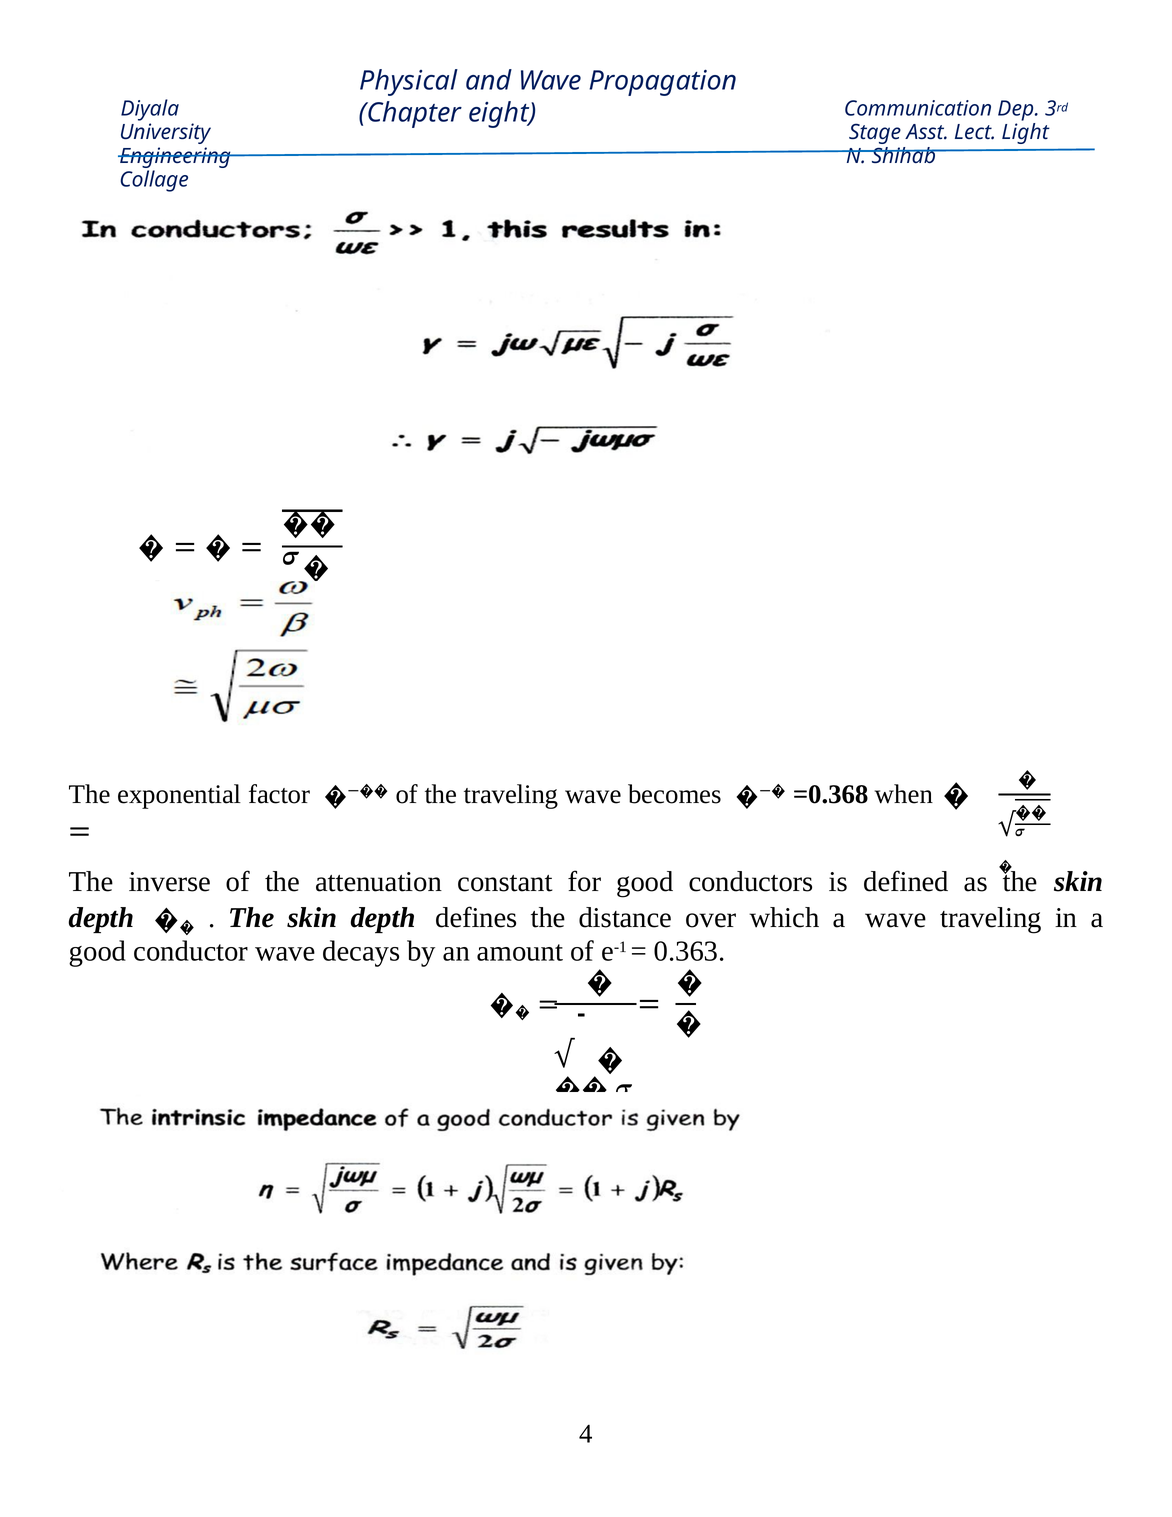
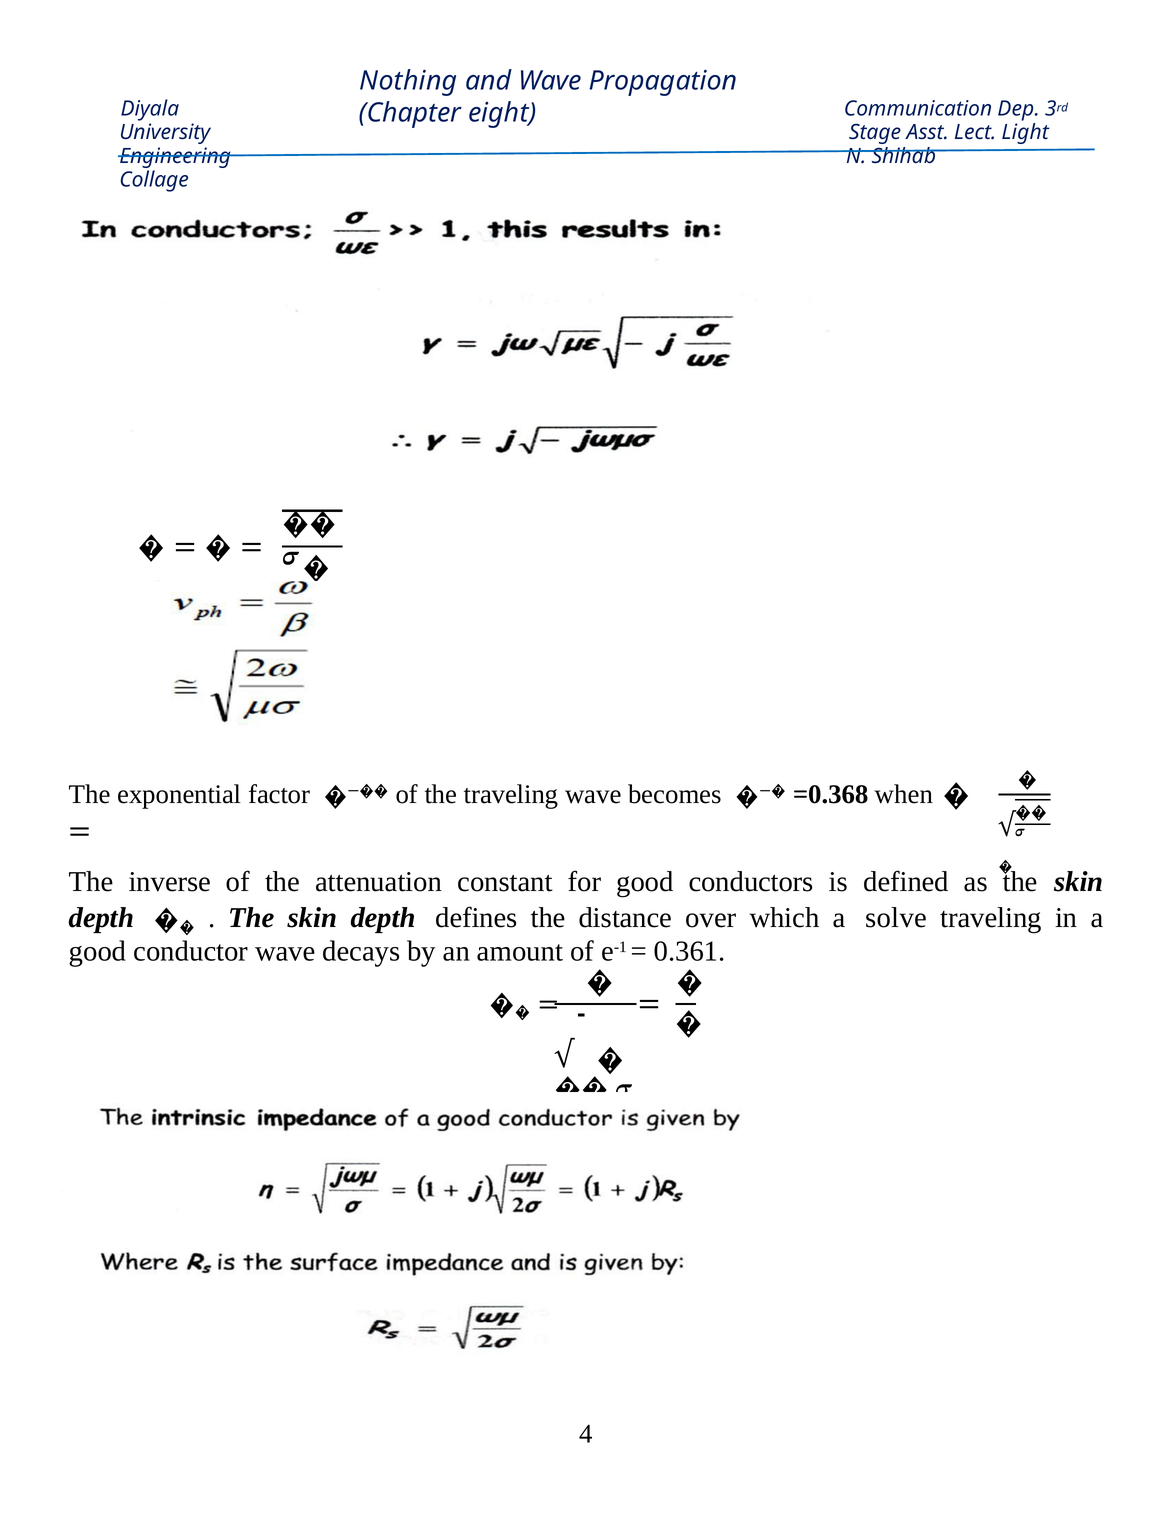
Physical: Physical -> Nothing
a wave: wave -> solve
0.363: 0.363 -> 0.361
